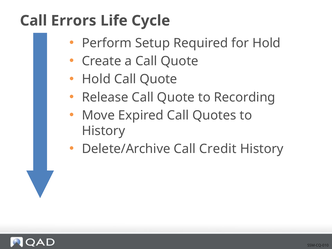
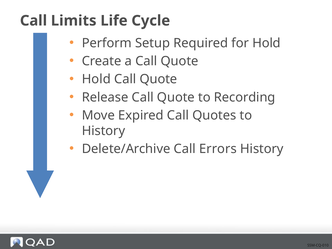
Errors: Errors -> Limits
Credit: Credit -> Errors
